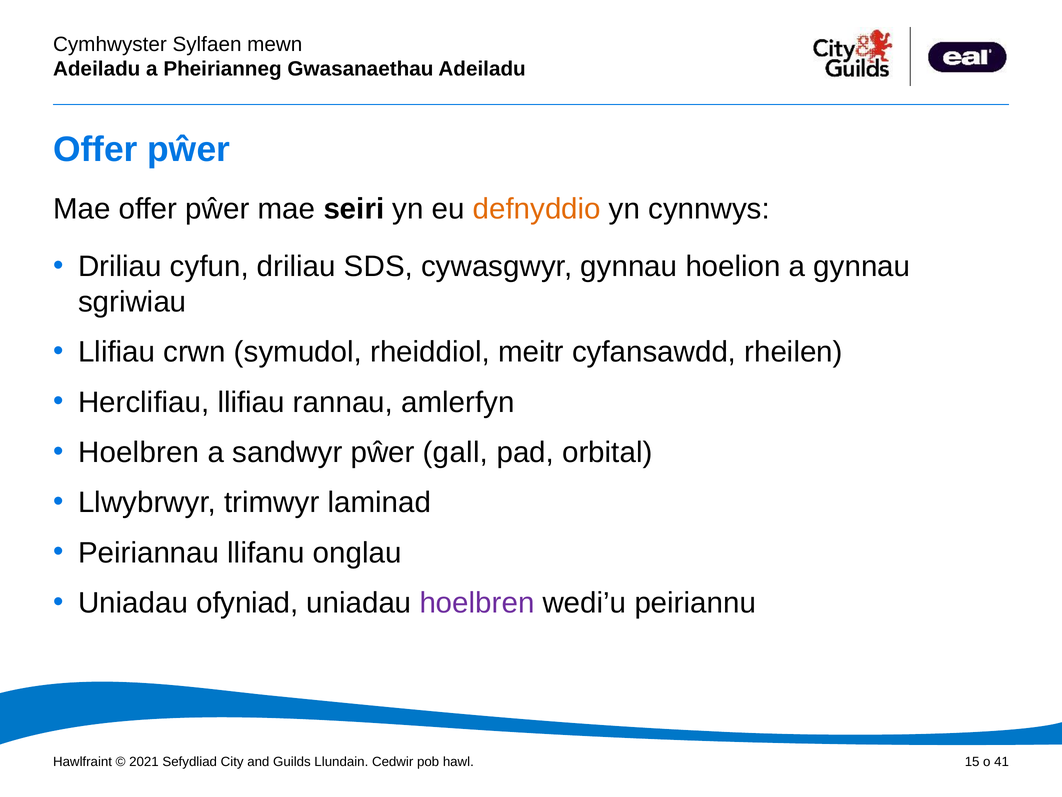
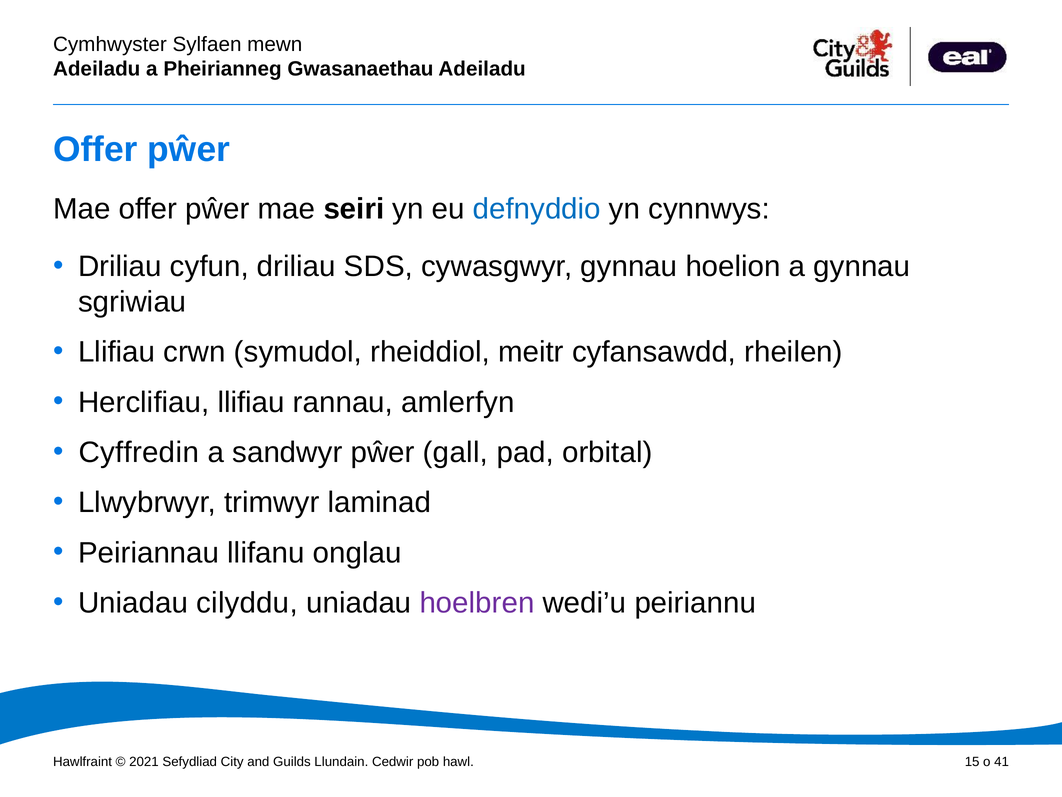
defnyddio colour: orange -> blue
Hoelbren at (139, 452): Hoelbren -> Cyffredin
ofyniad: ofyniad -> cilyddu
